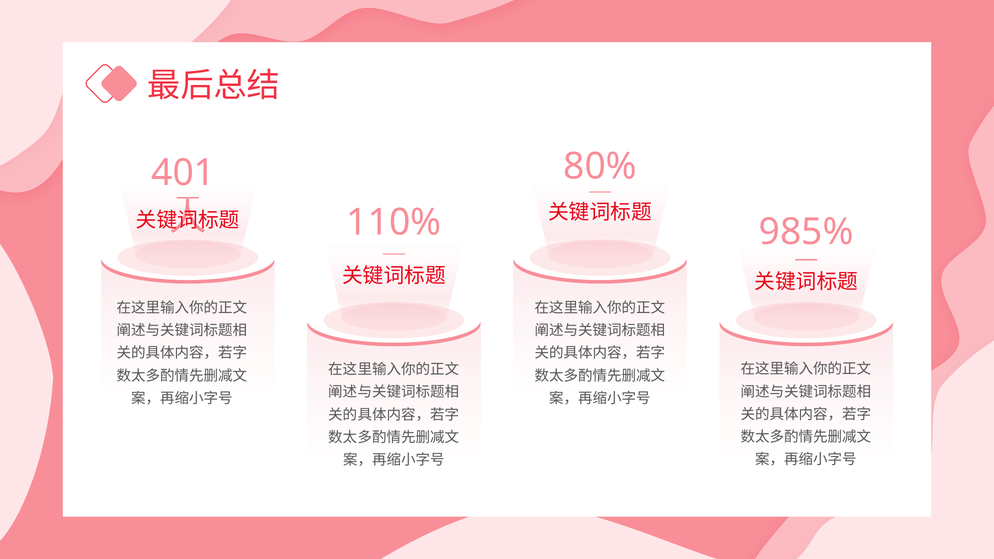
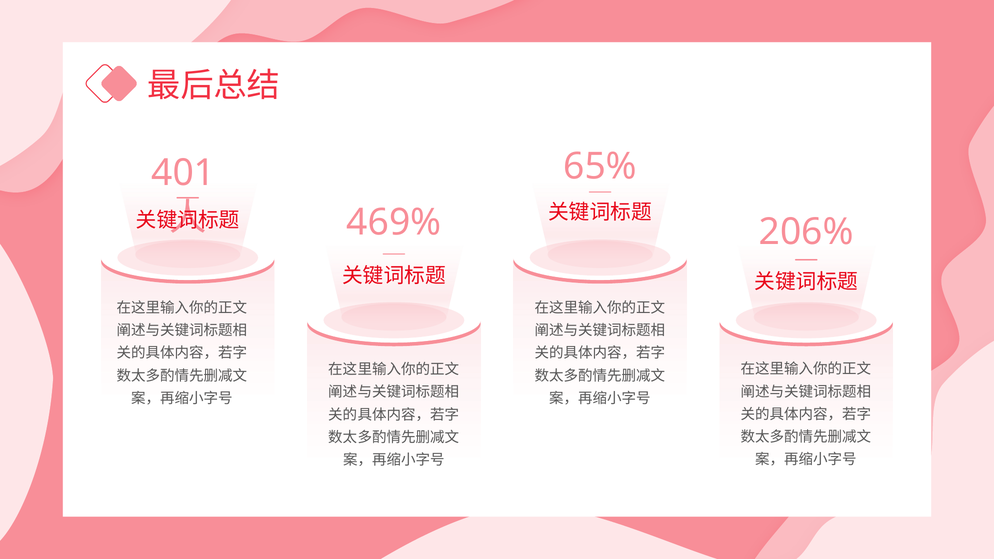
80%: 80% -> 65%
110%: 110% -> 469%
985%: 985% -> 206%
